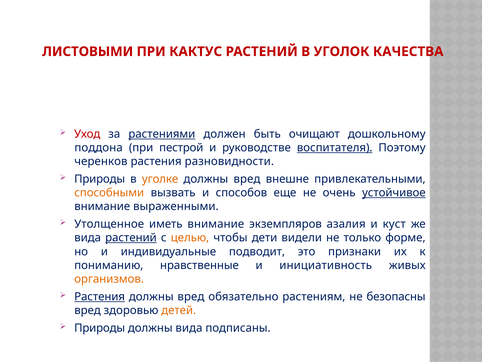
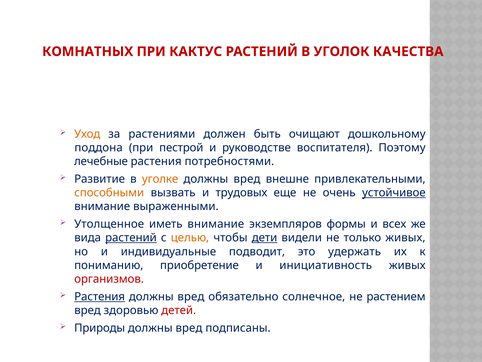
ЛИСТОВЫМИ: ЛИСТОВЫМИ -> КОМНАТНЫХ
Уход colour: red -> orange
растениями underline: present -> none
воспитателя underline: present -> none
черенков: черенков -> лечебные
разновидности: разновидности -> потребностями
Природы at (100, 179): Природы -> Развитие
способов: способов -> трудовых
азалия: азалия -> формы
куст: куст -> всех
дети underline: none -> present
только форме: форме -> живых
признаки: признаки -> удержать
нравственные: нравственные -> приобретение
организмов colour: orange -> red
растениям: растениям -> солнечное
безопасны: безопасны -> растением
детей colour: orange -> red
вида at (189, 328): вида -> вред
